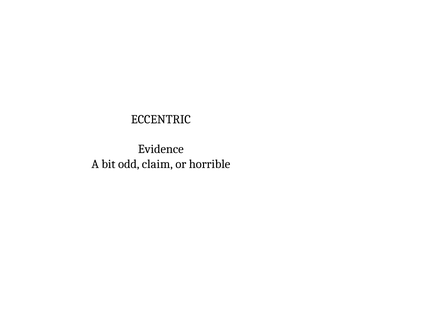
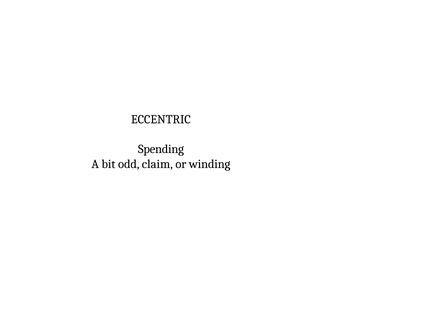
Evidence: Evidence -> Spending
horrible: horrible -> winding
